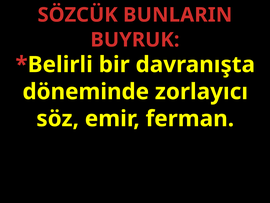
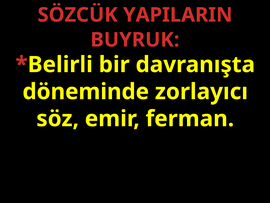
BUNLARIN: BUNLARIN -> YAPILARIN
